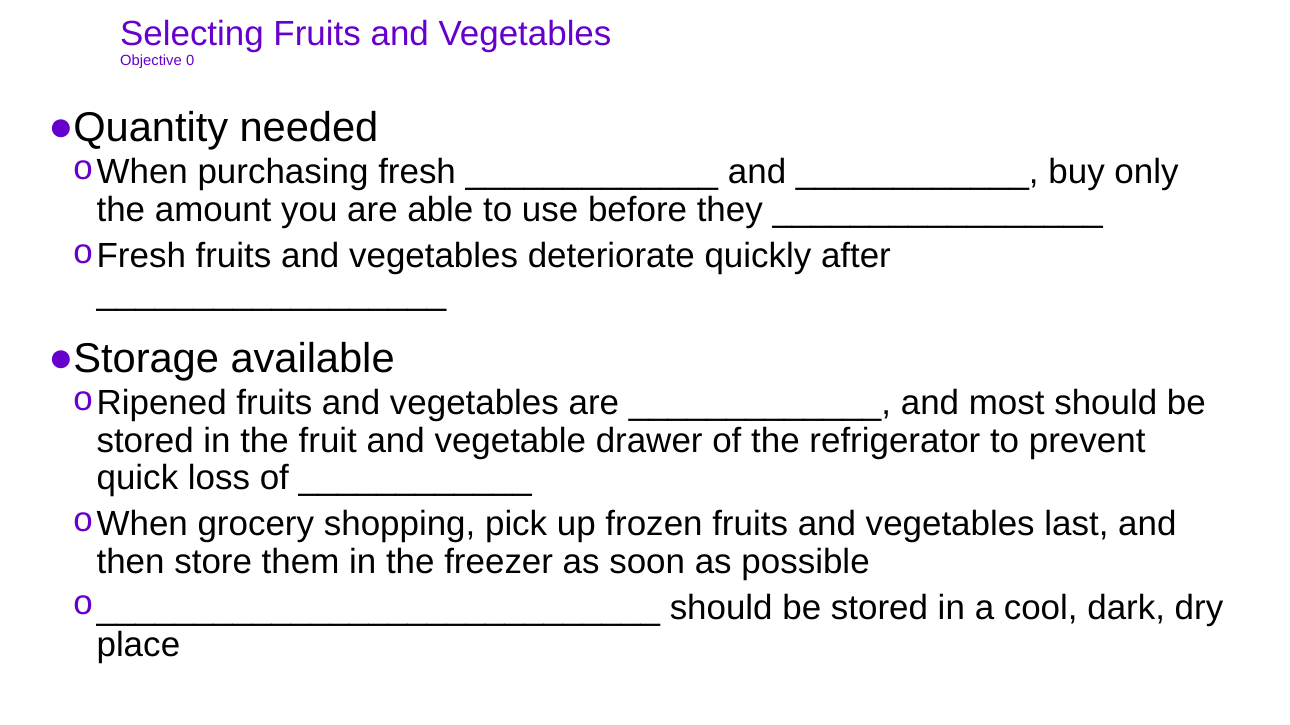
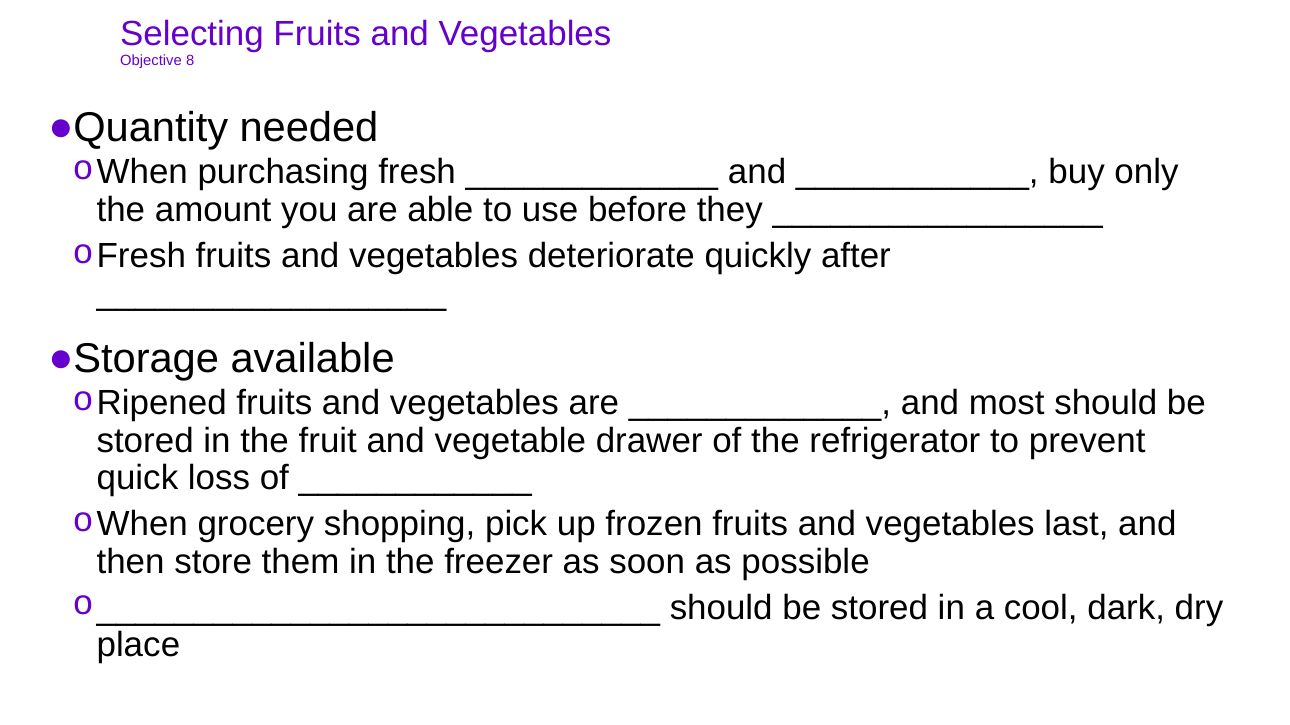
0: 0 -> 8
